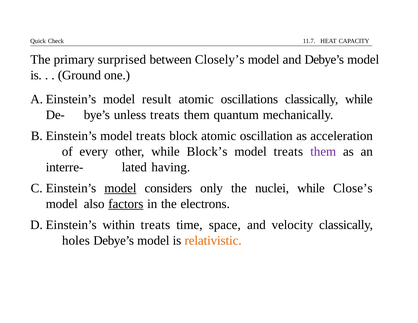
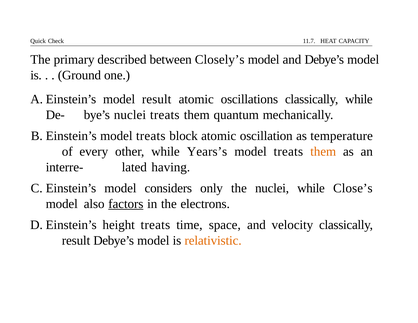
surprised: surprised -> described
bye’s unless: unless -> nuclei
acceleration: acceleration -> temperature
Block’s: Block’s -> Years’s
them at (323, 152) colour: purple -> orange
model at (120, 188) underline: present -> none
within: within -> height
holes at (76, 240): holes -> result
